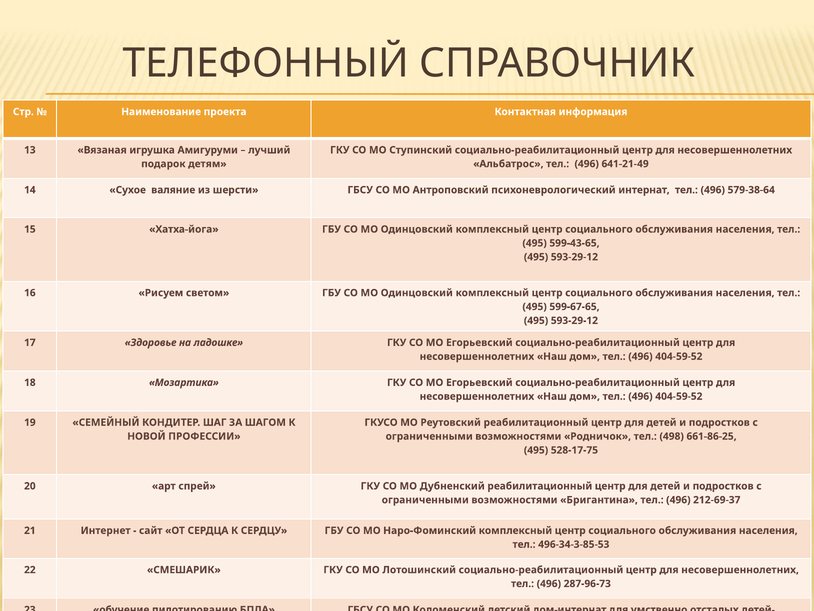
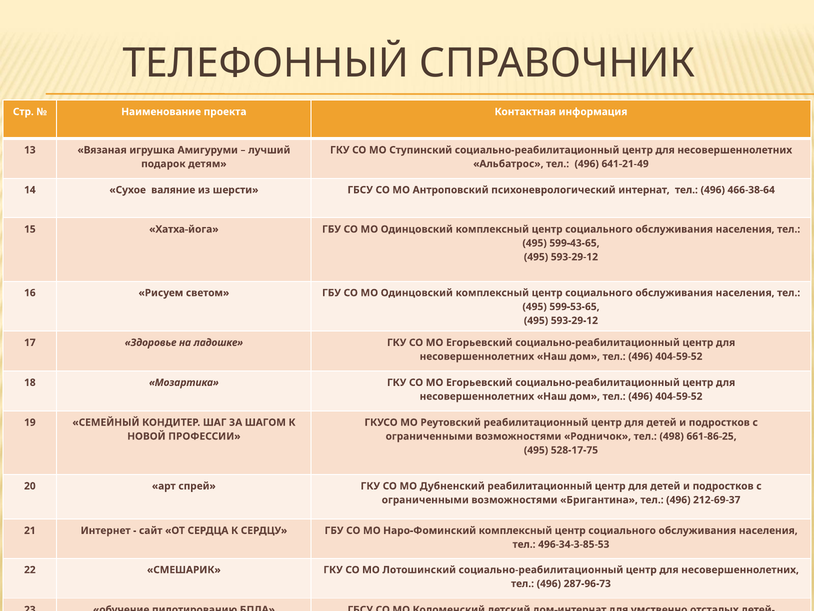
579-38-64: 579-38-64 -> 466-38-64
599-67-65: 599-67-65 -> 599-53-65
